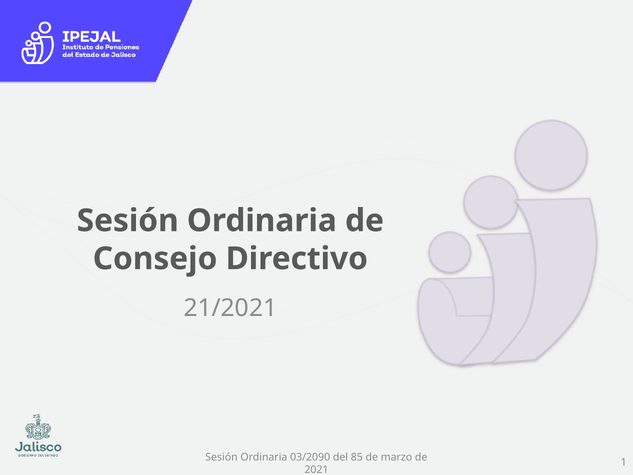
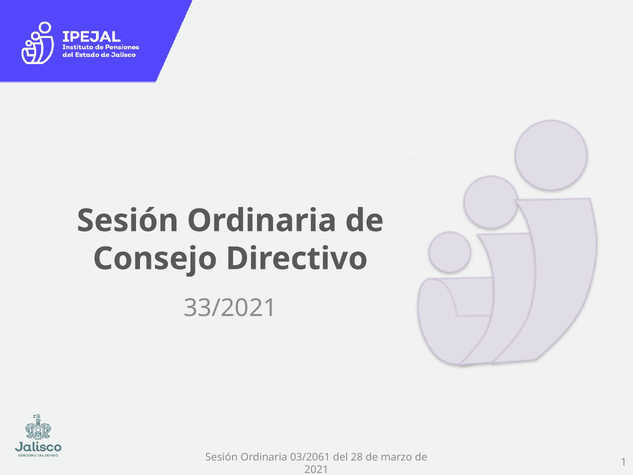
21/2021: 21/2021 -> 33/2021
03/2090: 03/2090 -> 03/2061
85: 85 -> 28
